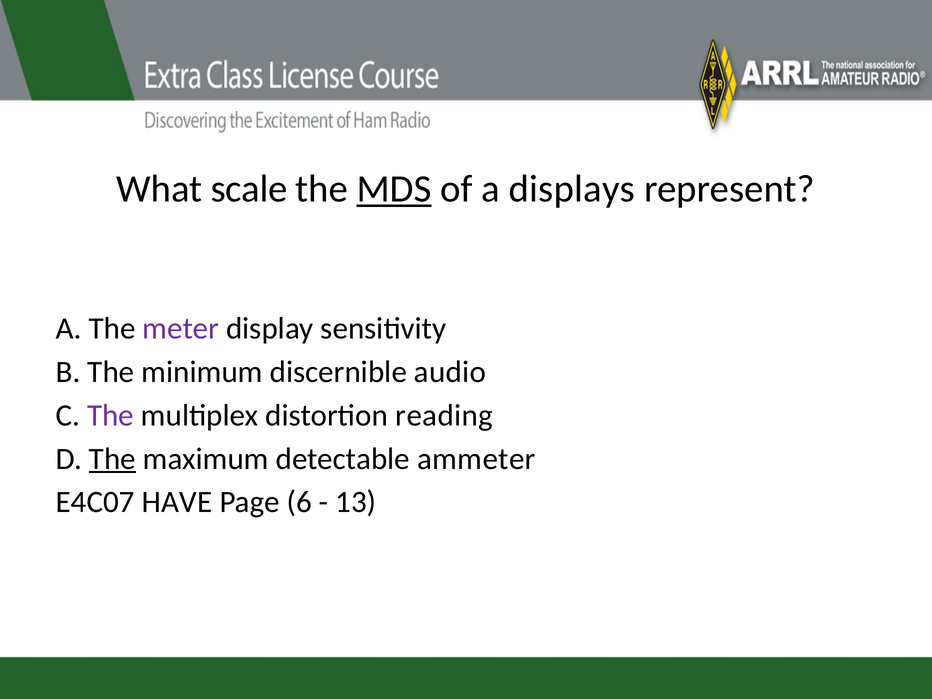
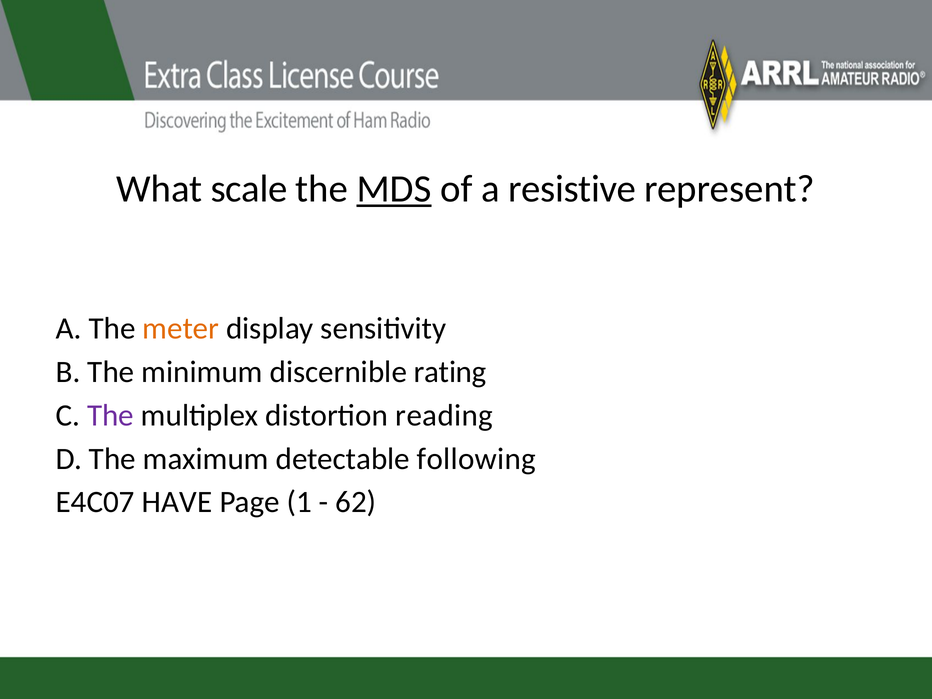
displays: displays -> resistive
meter colour: purple -> orange
audio: audio -> rating
The at (112, 459) underline: present -> none
ammeter: ammeter -> following
6: 6 -> 1
13: 13 -> 62
